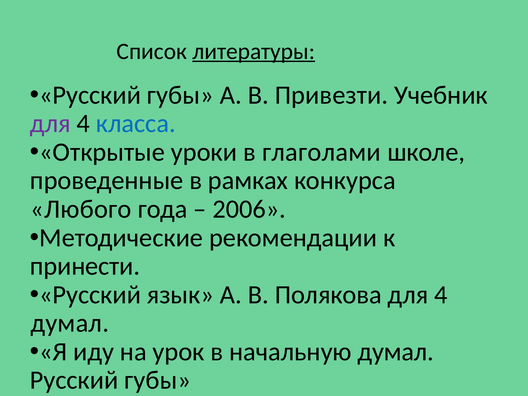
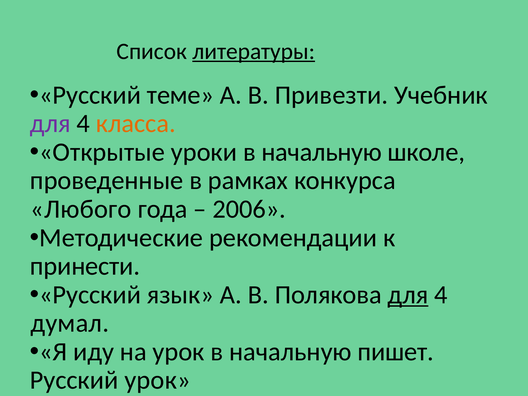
губы at (180, 95): губы -> теме
класса colour: blue -> orange
уроки в глаголами: глаголами -> начальную
для at (408, 295) underline: none -> present
начальную думал: думал -> пишет
губы at (158, 380): губы -> урок
